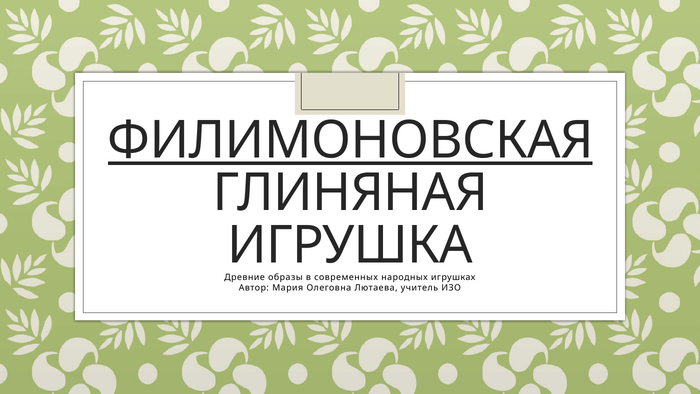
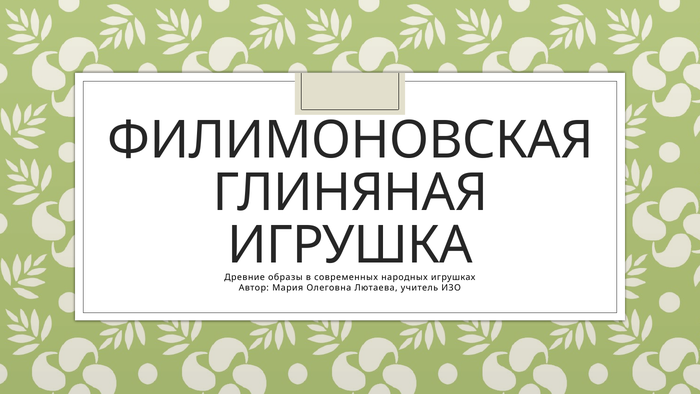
ФИЛИМОНОВСКАЯ underline: present -> none
